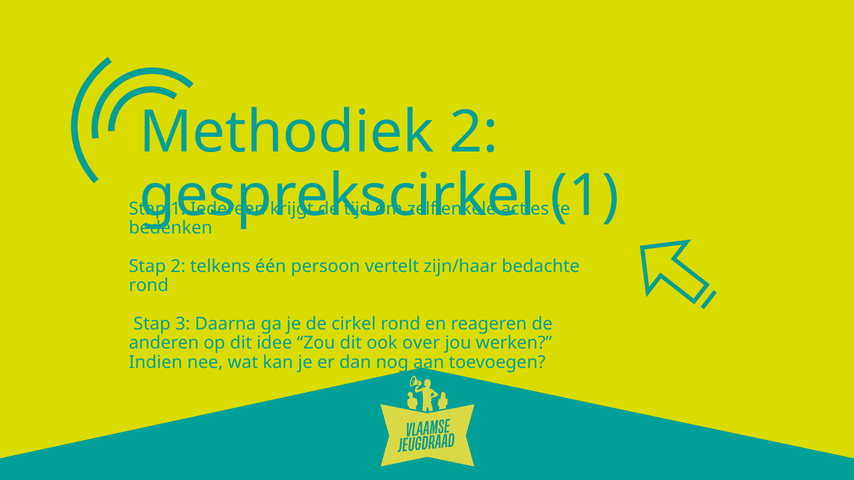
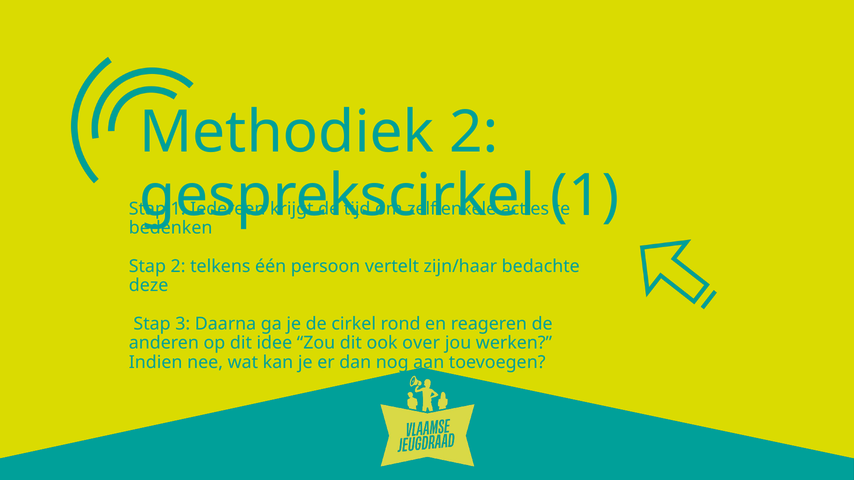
rond at (149, 286): rond -> deze
